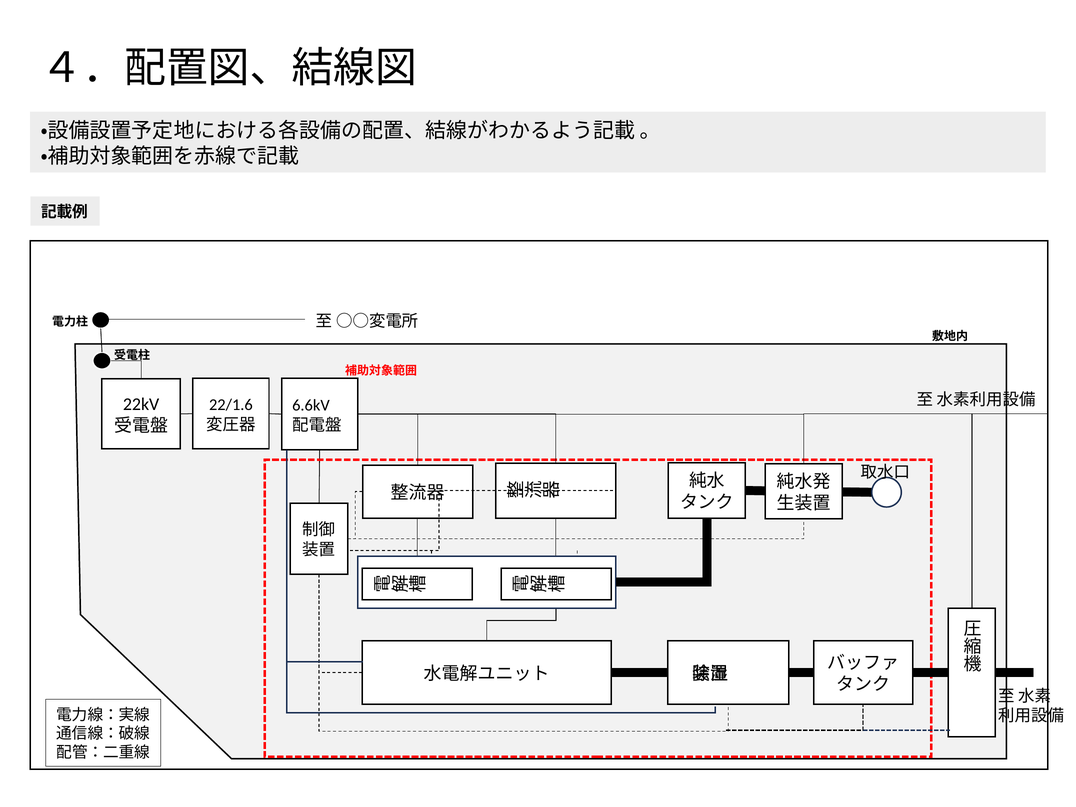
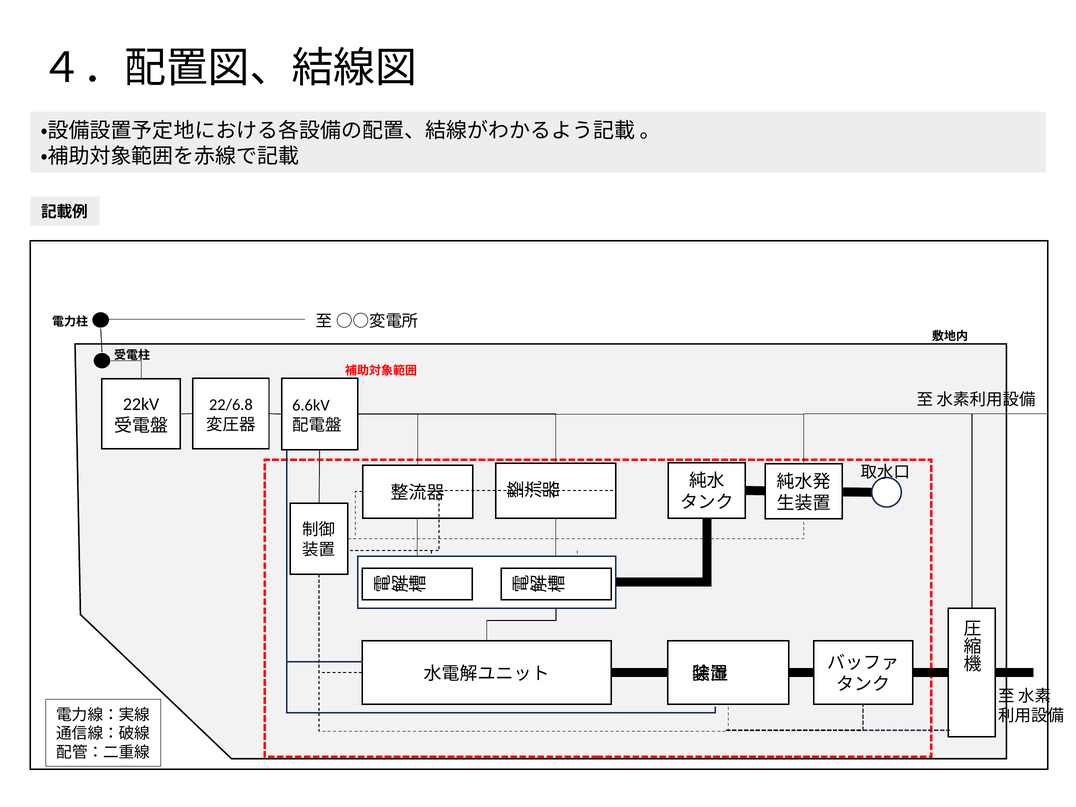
22/1.6: 22/1.6 -> 22/6.8
